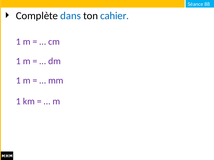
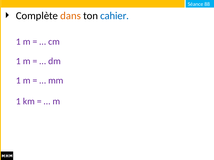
dans colour: blue -> orange
